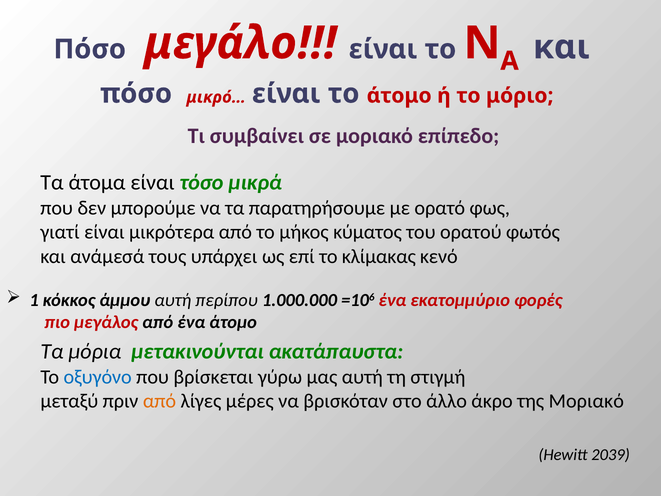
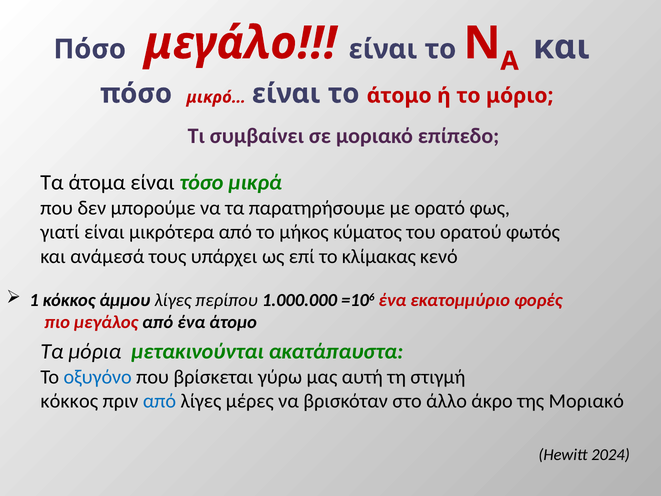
άμμου αυτή: αυτή -> λίγες
μεταξύ at (69, 401): μεταξύ -> κόκκος
από at (159, 401) colour: orange -> blue
2039: 2039 -> 2024
